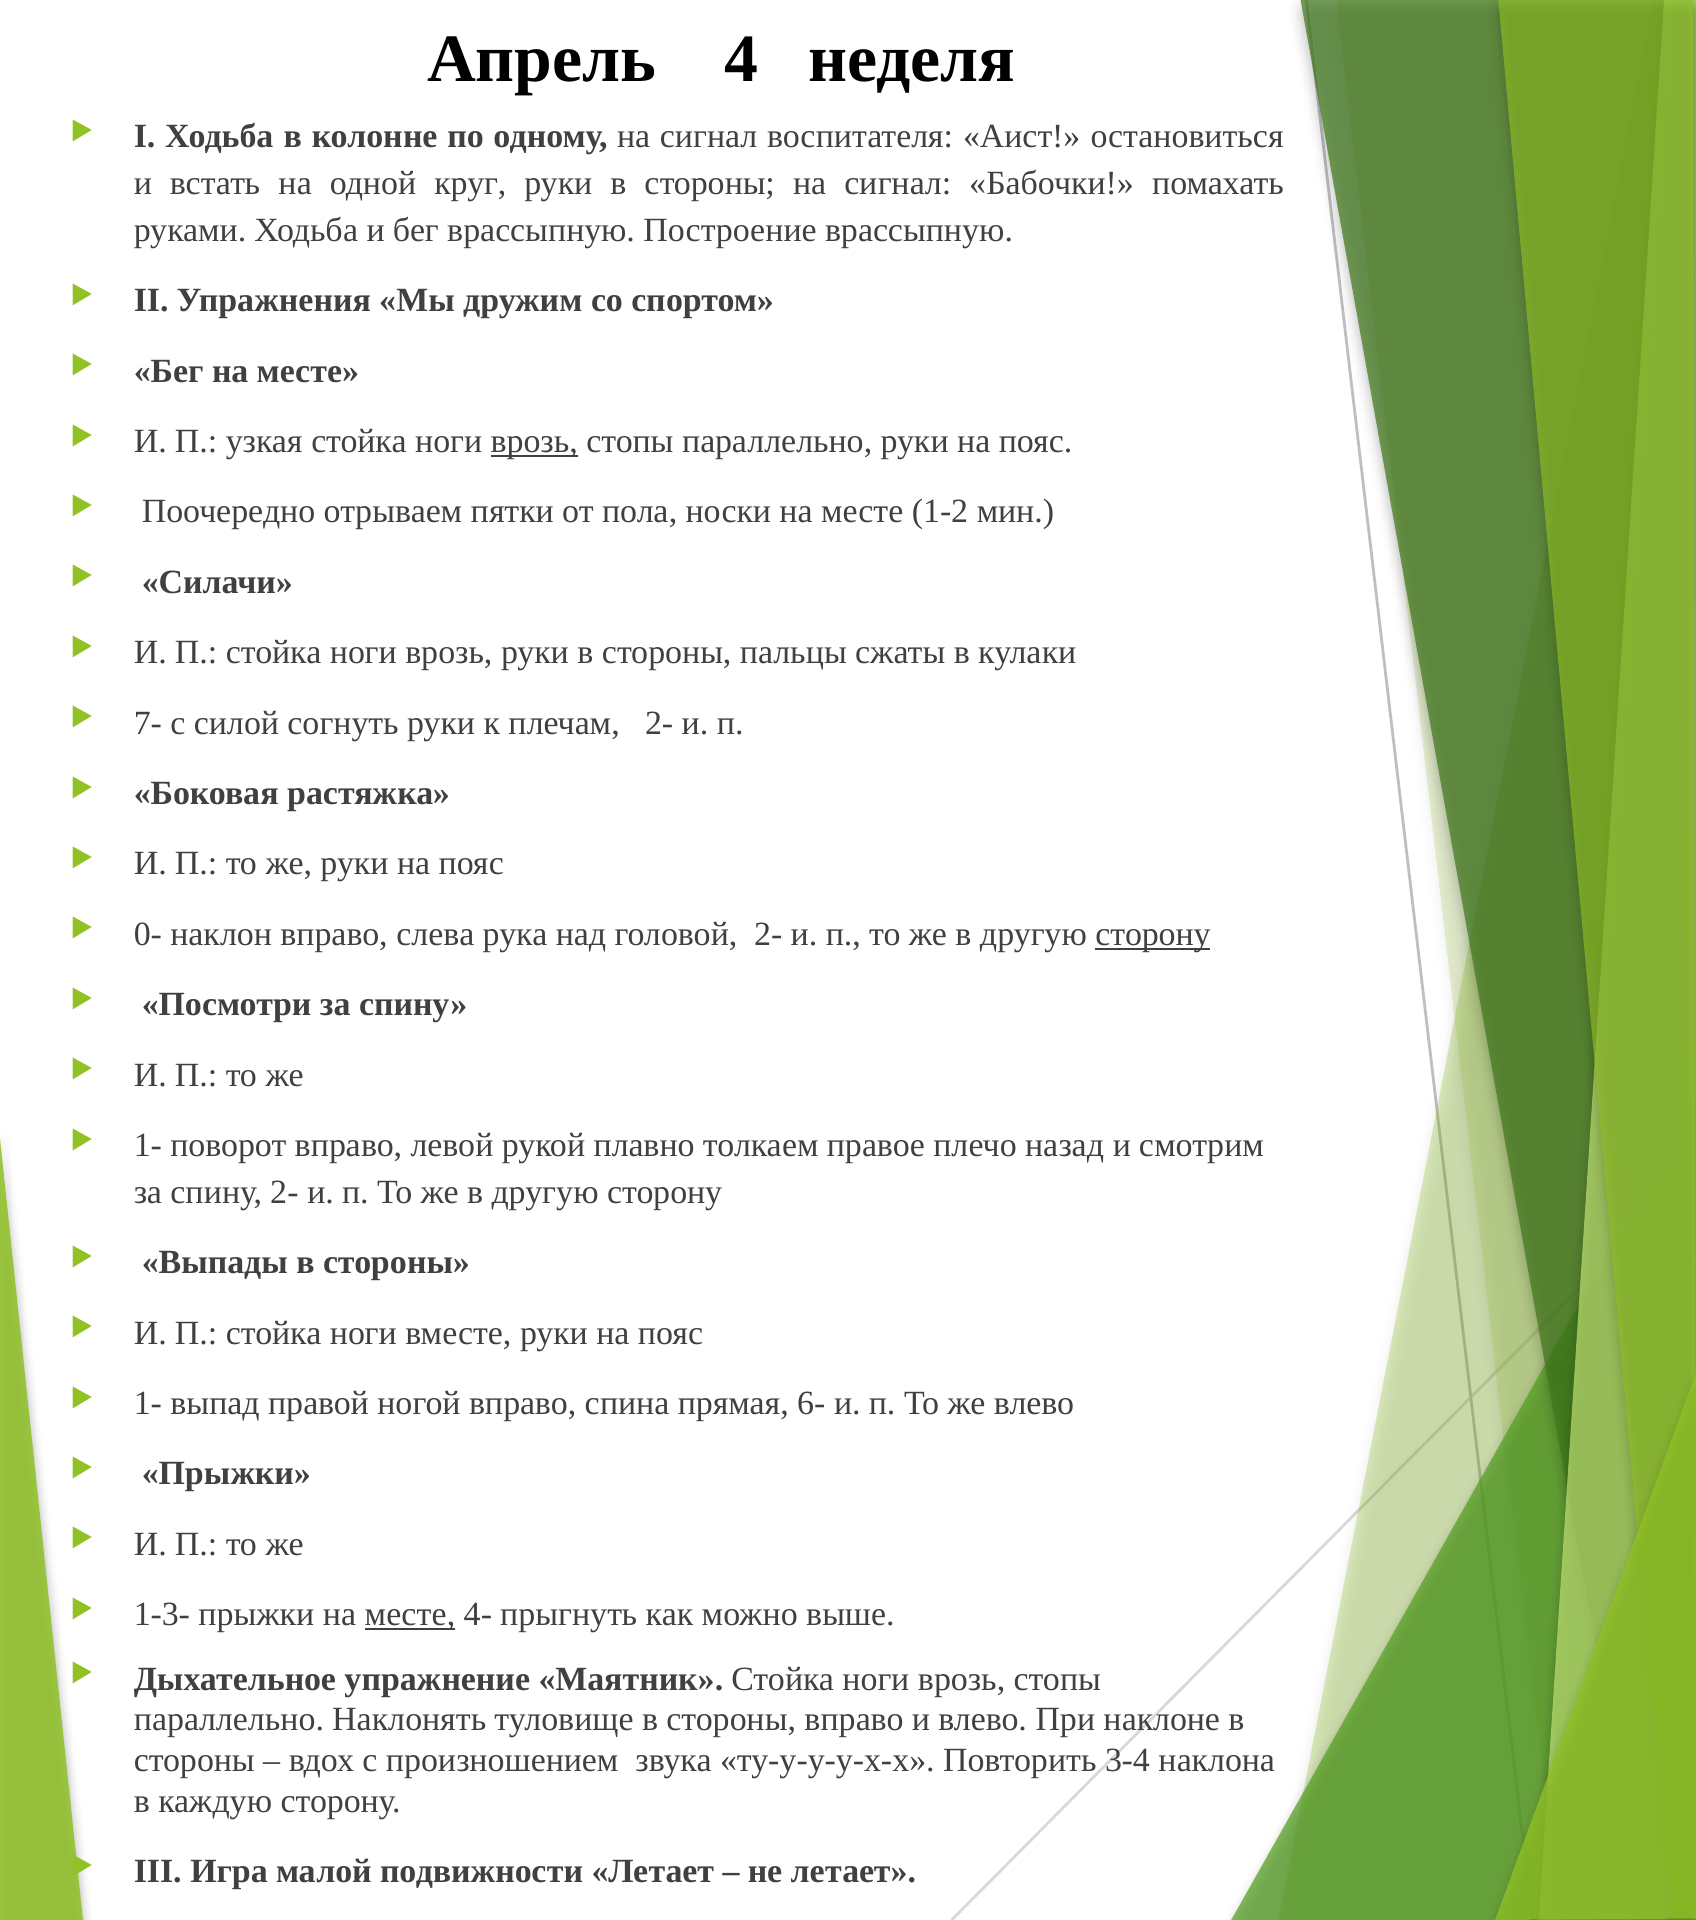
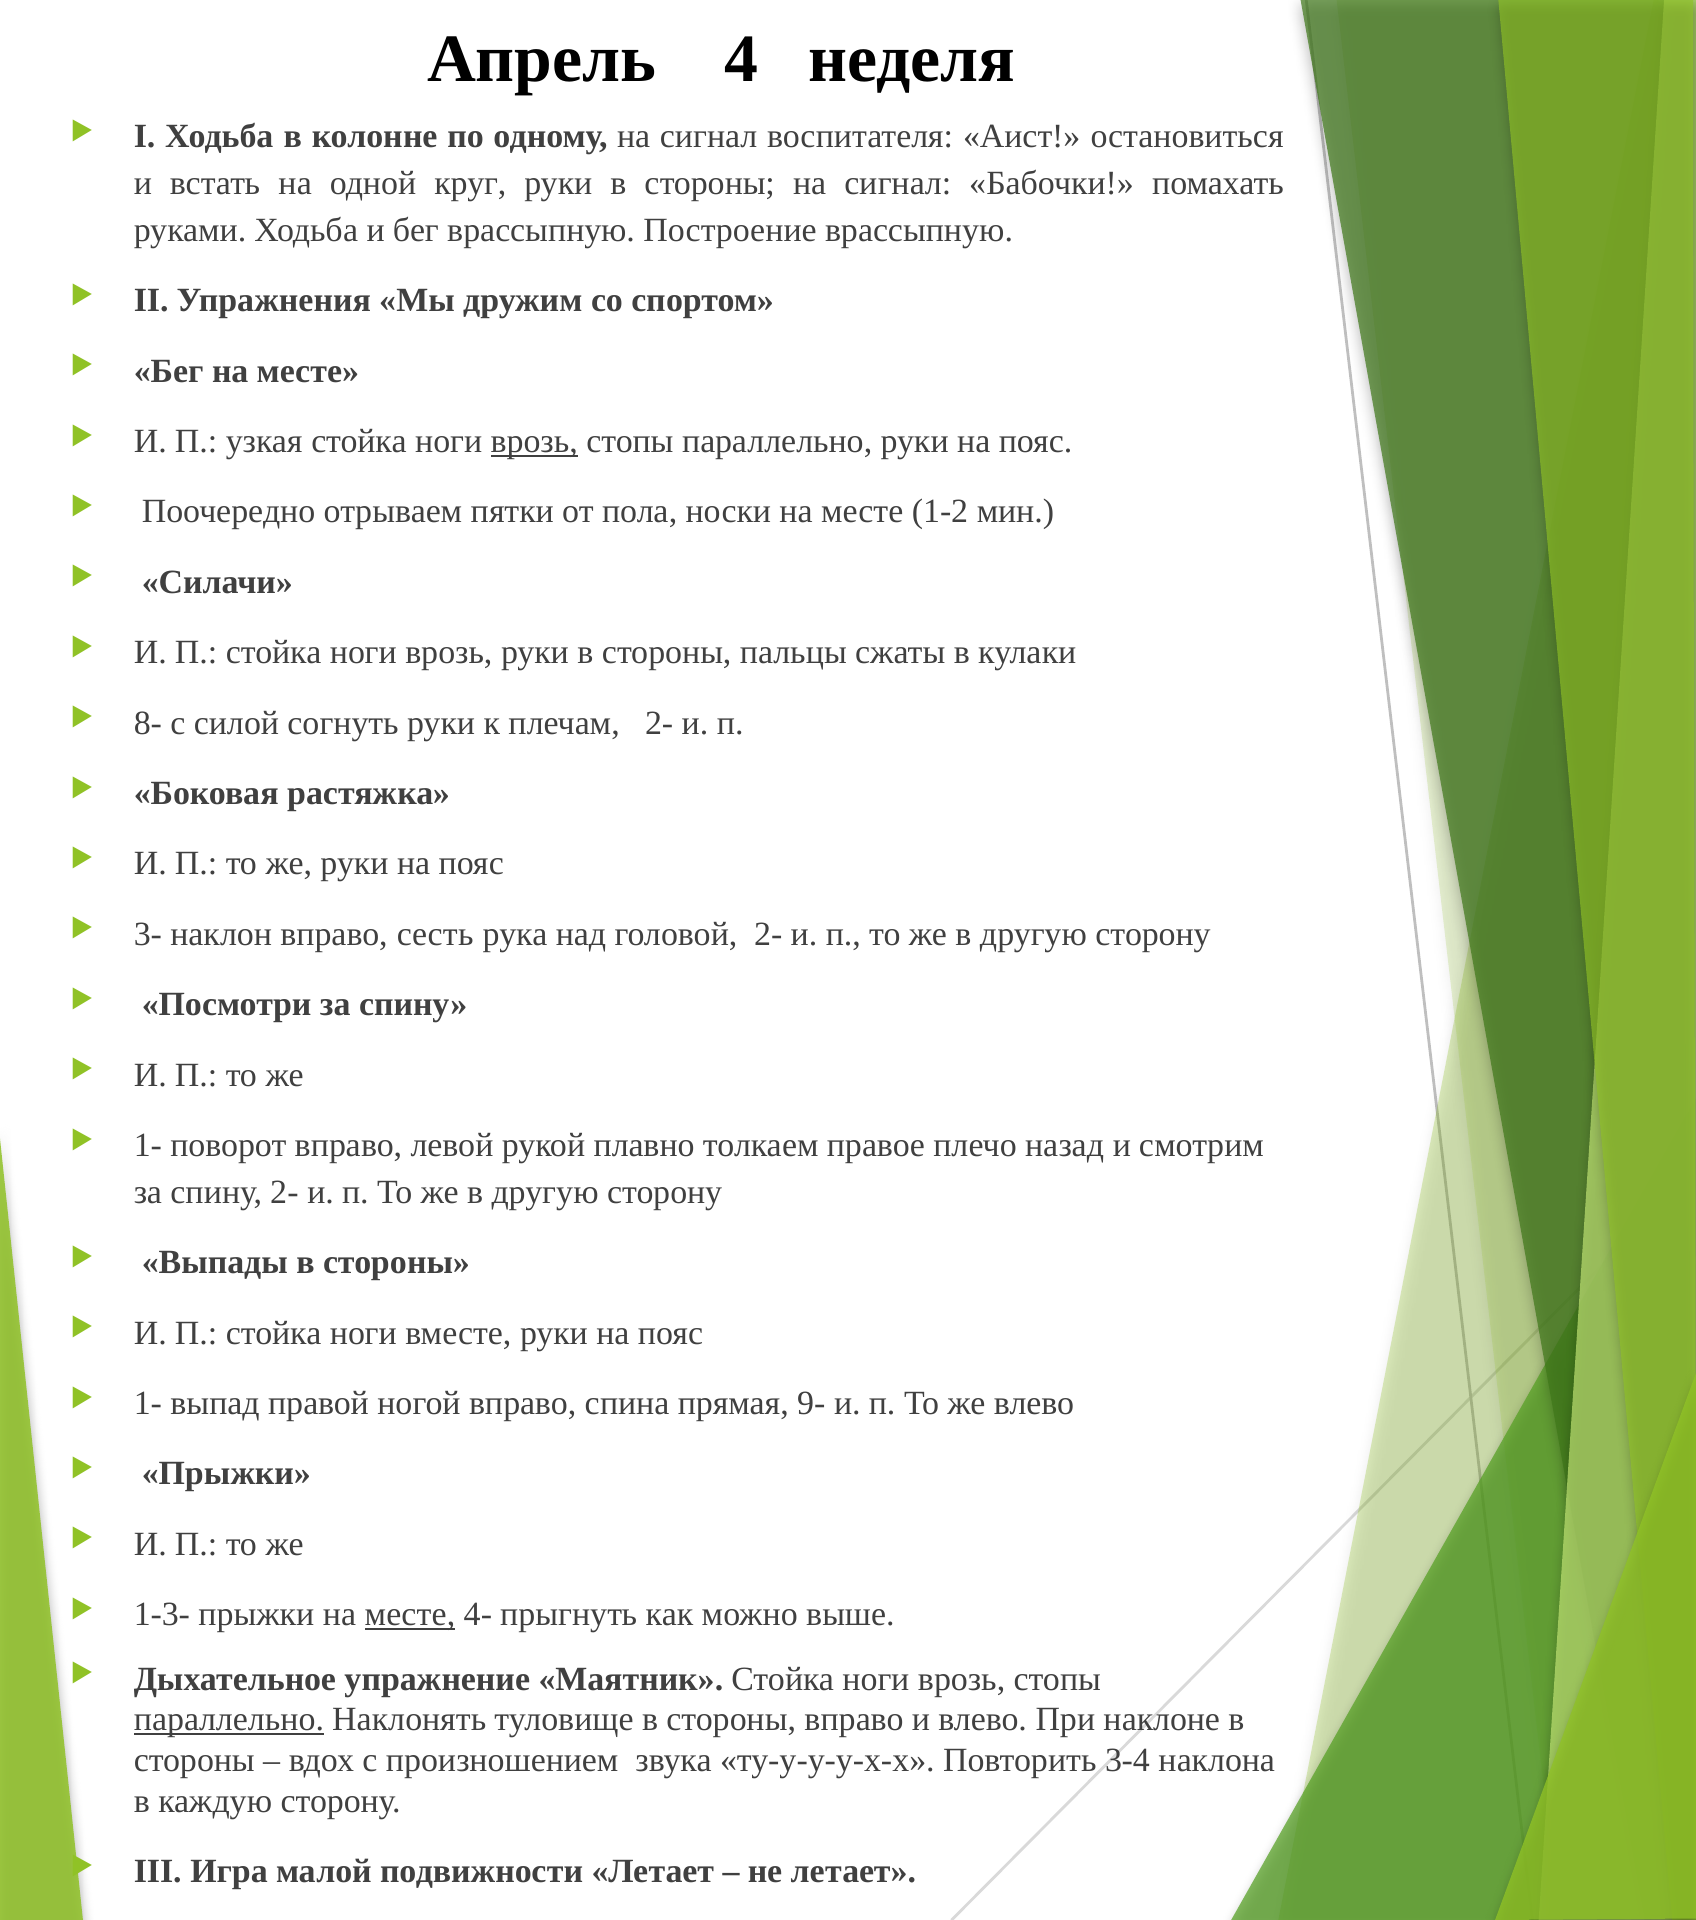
7-: 7- -> 8-
0-: 0- -> 3-
слева: слева -> сесть
сторону at (1153, 934) underline: present -> none
6-: 6- -> 9-
параллельно at (229, 1719) underline: none -> present
